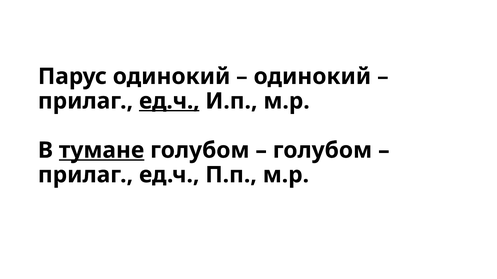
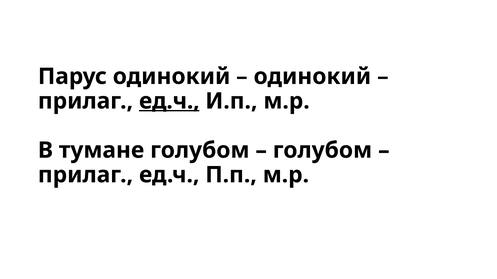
тумане underline: present -> none
